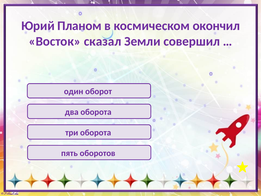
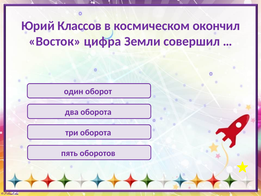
Планом: Планом -> Классов
сказал: сказал -> цифра
